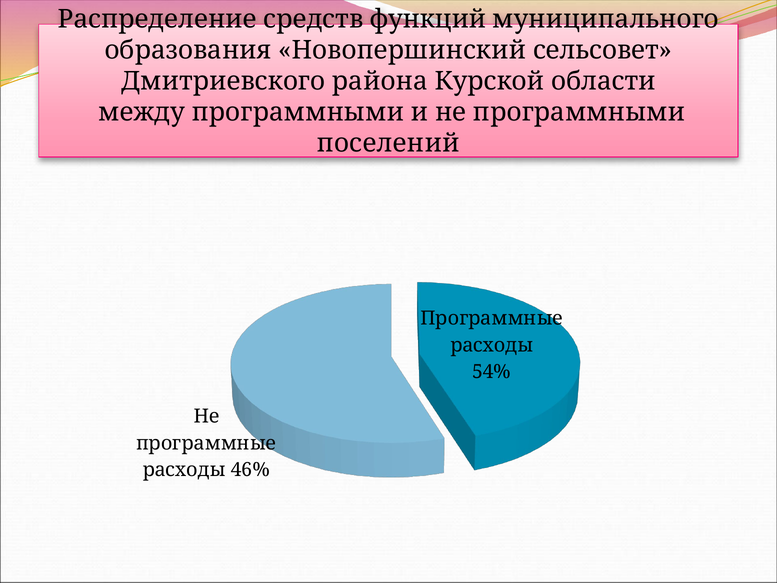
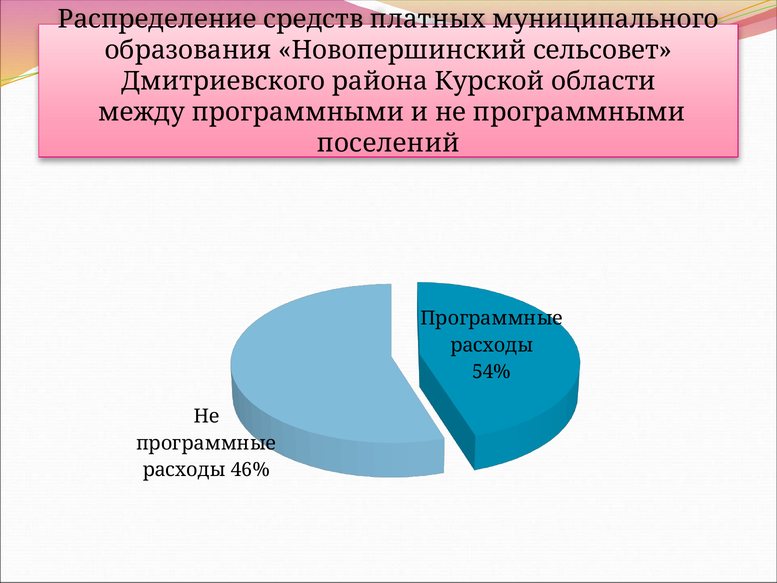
функций: функций -> платных
